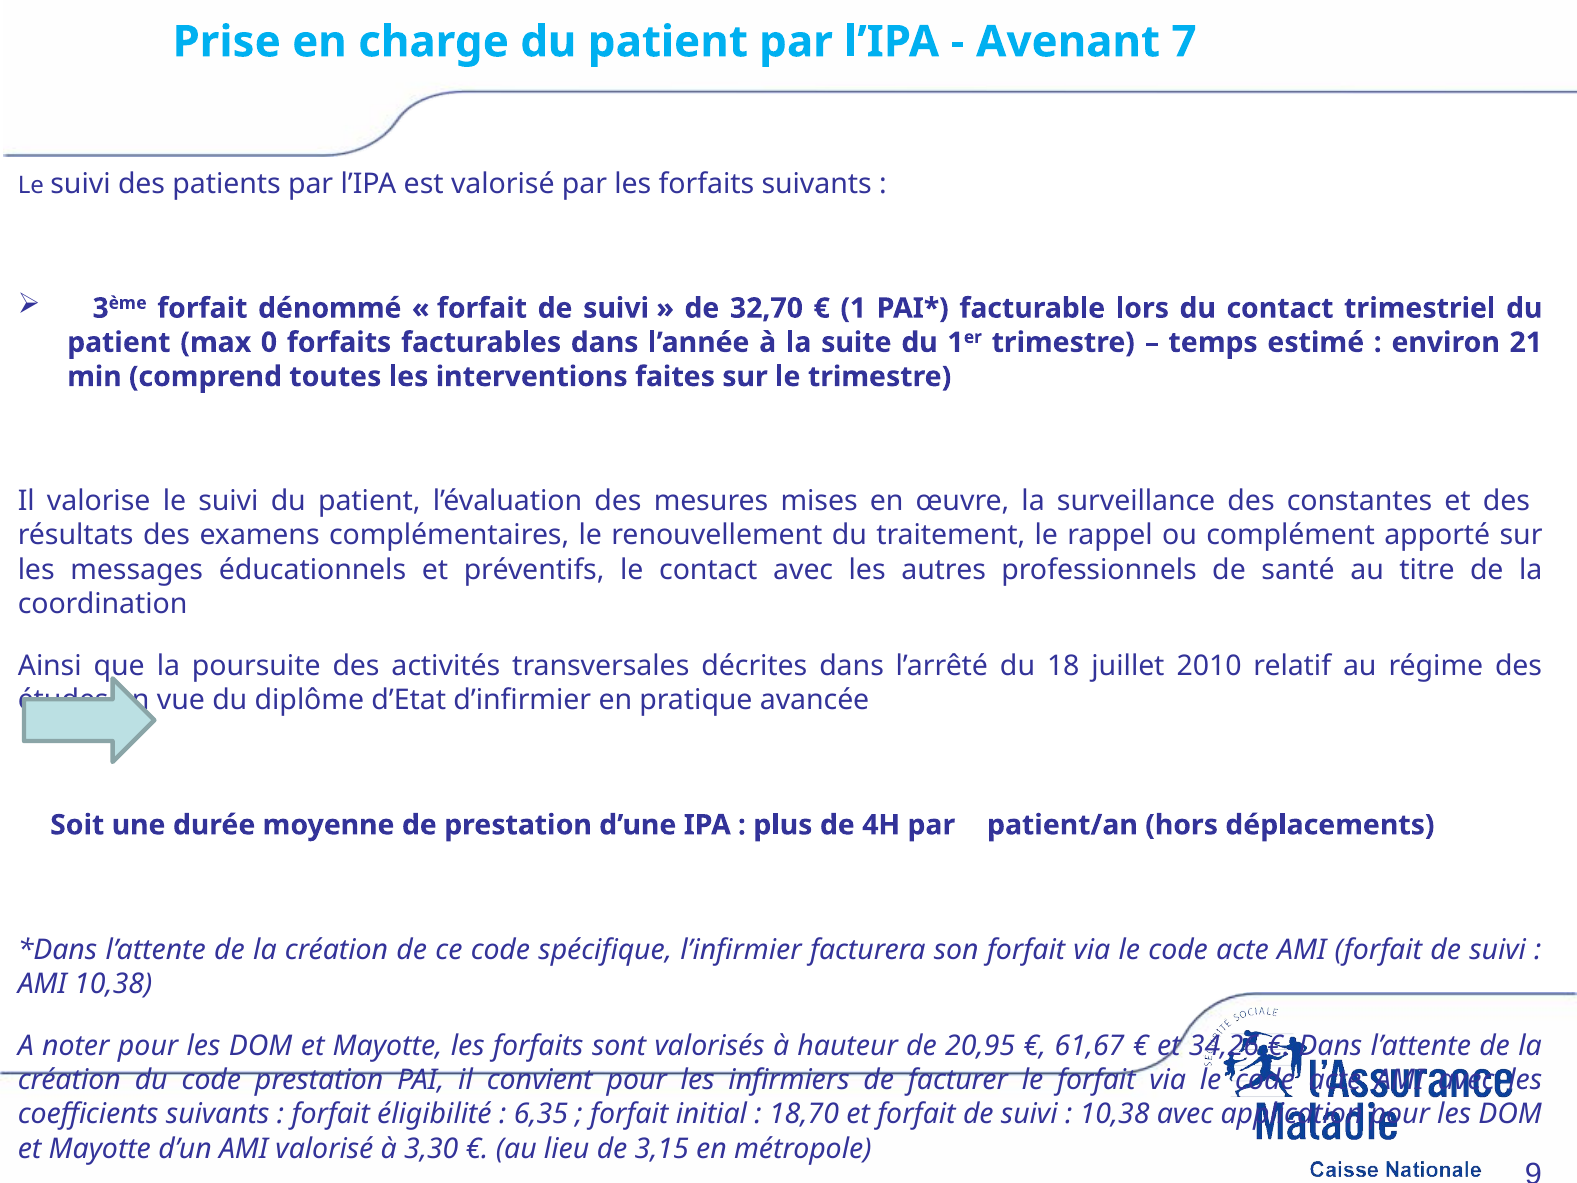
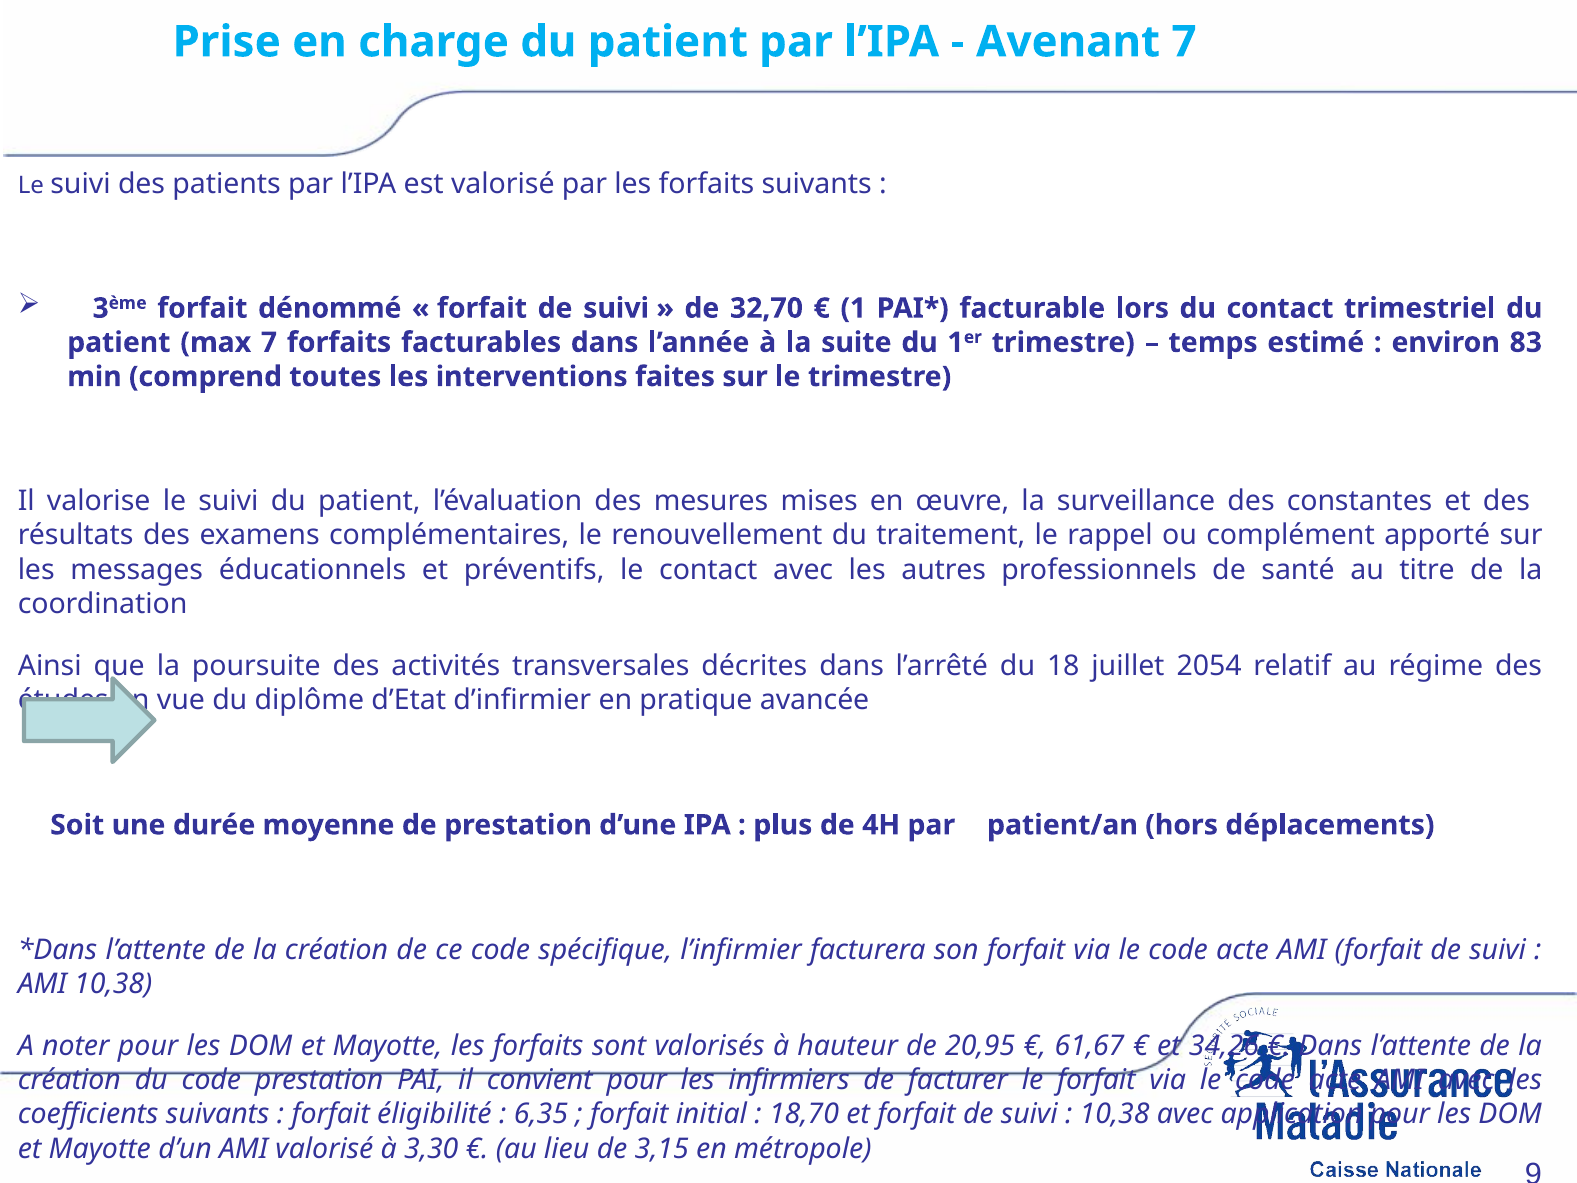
max 0: 0 -> 7
21: 21 -> 83
2010: 2010 -> 2054
